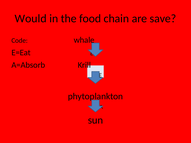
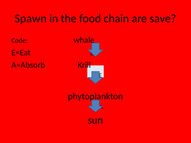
Would: Would -> Spawn
